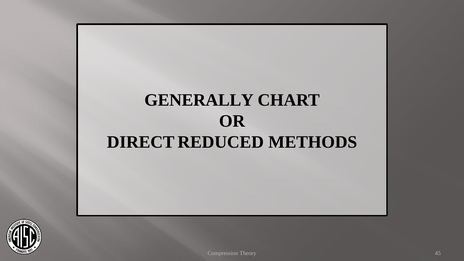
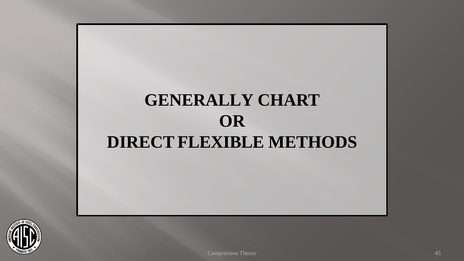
REDUCED: REDUCED -> FLEXIBLE
